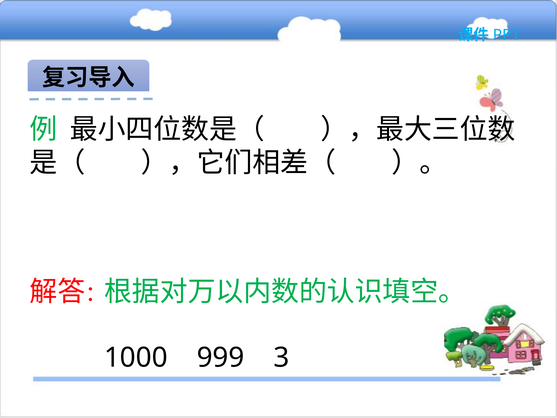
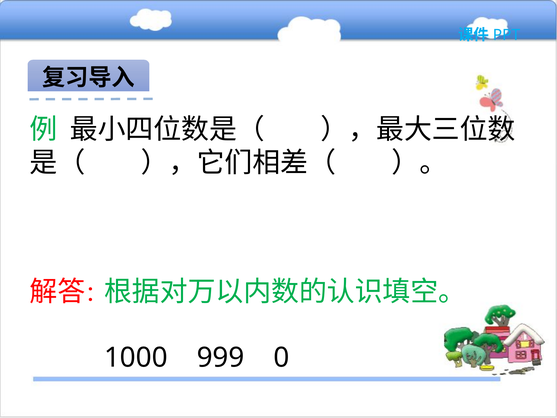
3: 3 -> 0
